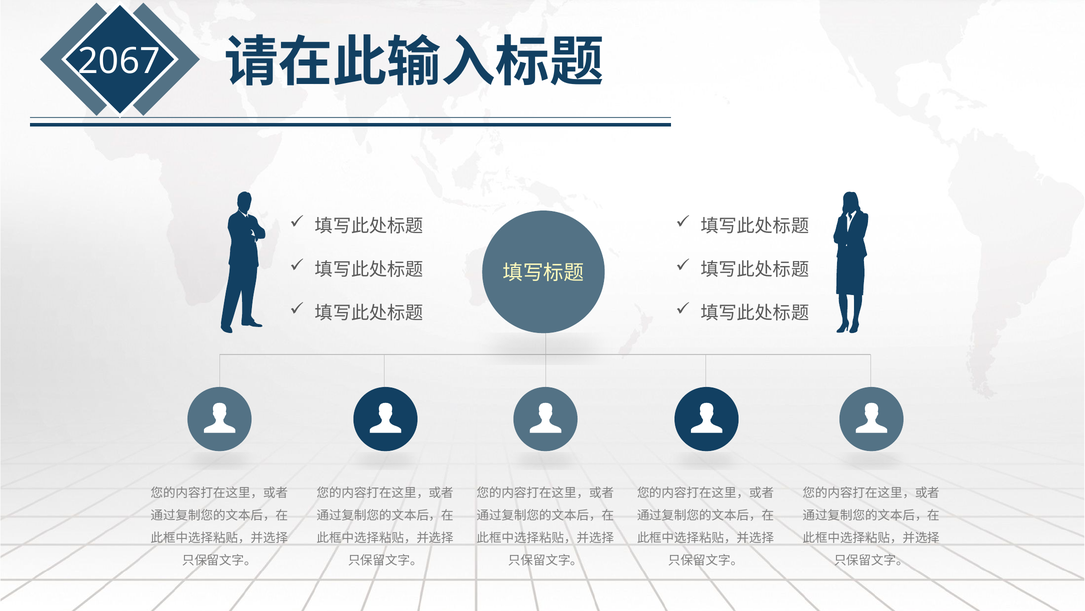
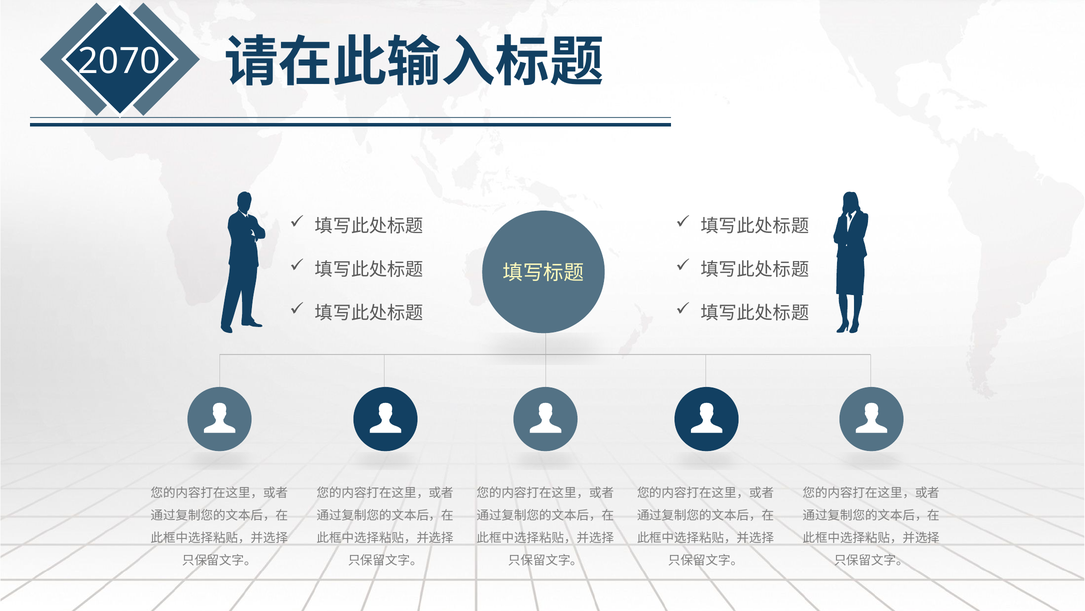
2067: 2067 -> 2070
